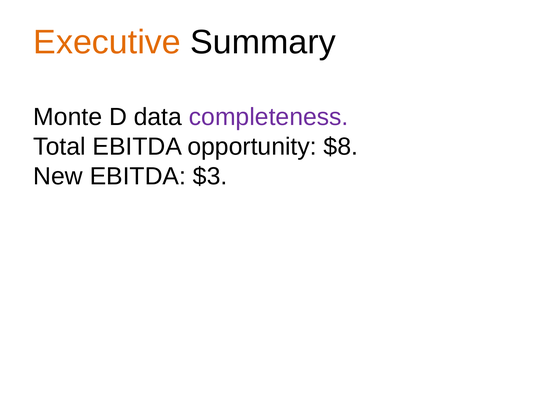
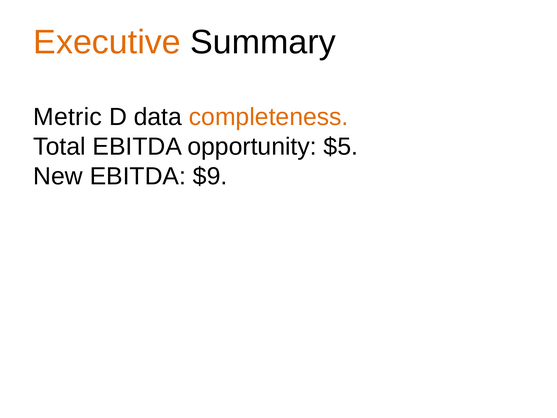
Monte: Monte -> Metric
completeness colour: purple -> orange
$8: $8 -> $5
$3: $3 -> $9
